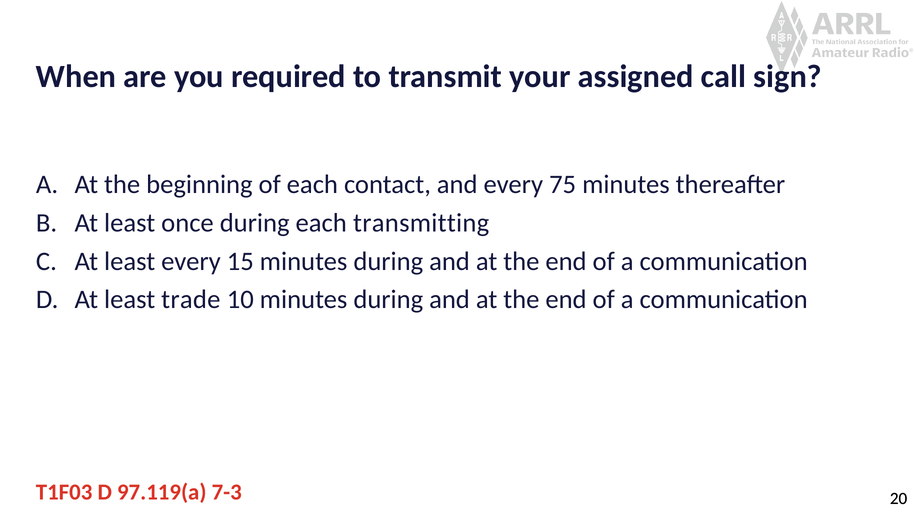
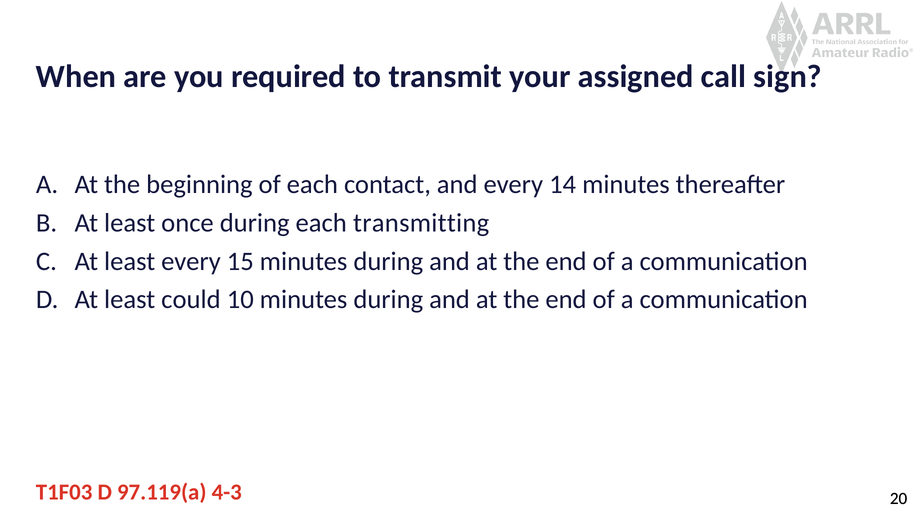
75: 75 -> 14
trade: trade -> could
7-3: 7-3 -> 4-3
